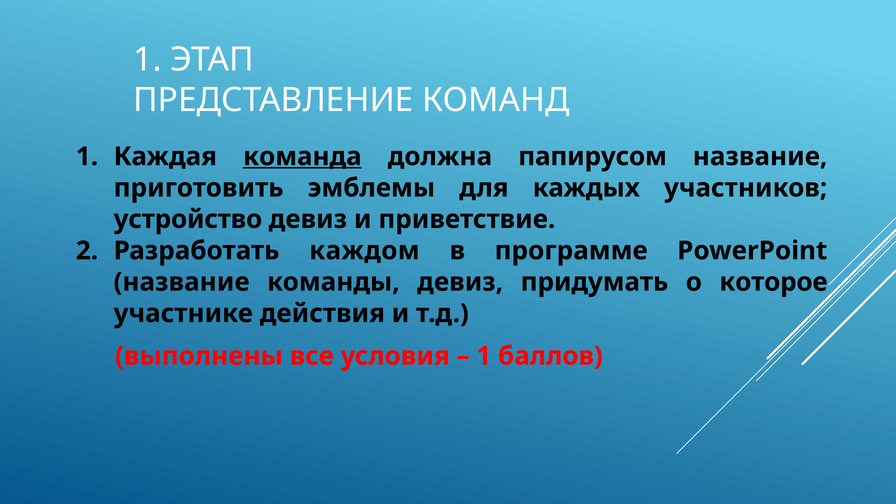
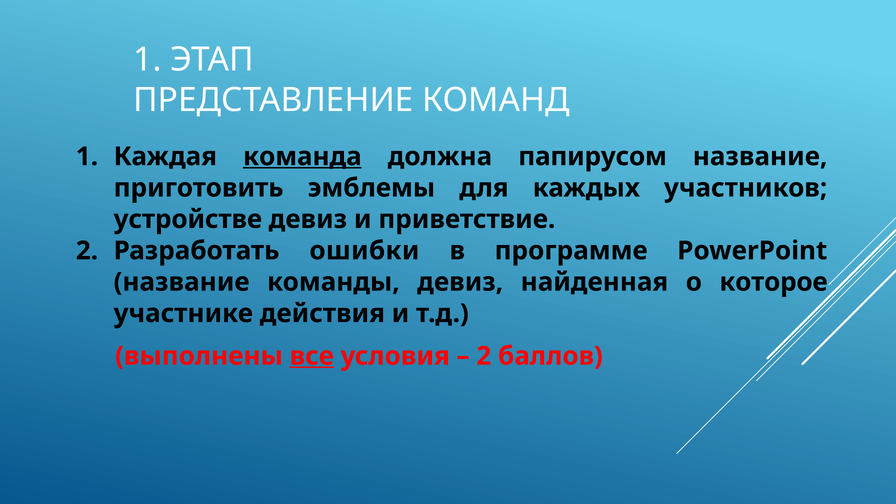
устройство: устройство -> устройстве
каждом: каждом -> ошибки
придумать: придумать -> найденная
все underline: none -> present
1 at (484, 356): 1 -> 2
